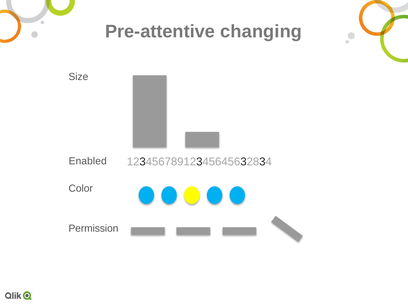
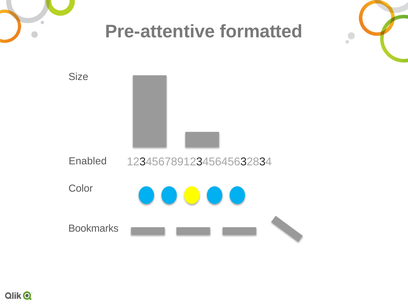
changing: changing -> formatted
Permission: Permission -> Bookmarks
